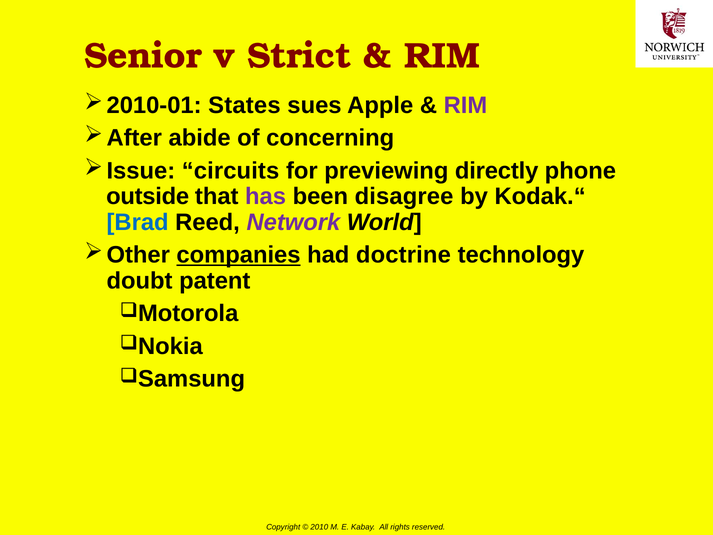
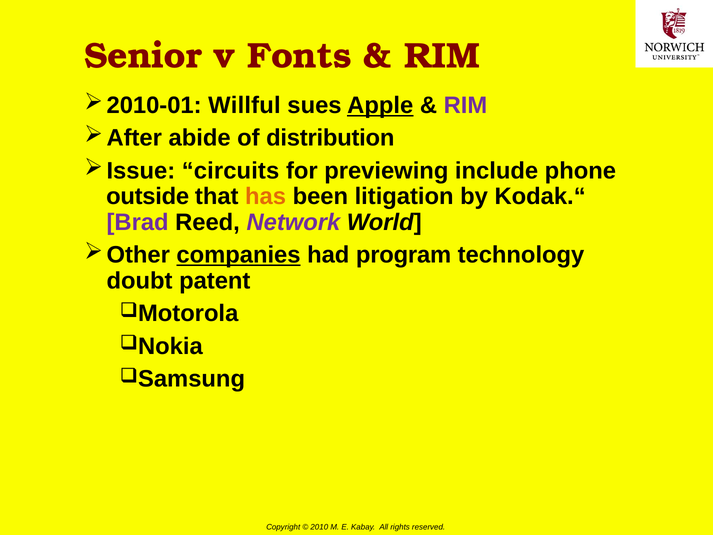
Strict: Strict -> Fonts
States: States -> Willful
Apple underline: none -> present
concerning: concerning -> distribution
directly: directly -> include
has colour: purple -> orange
disagree: disagree -> litigation
Brad colour: blue -> purple
doctrine: doctrine -> program
